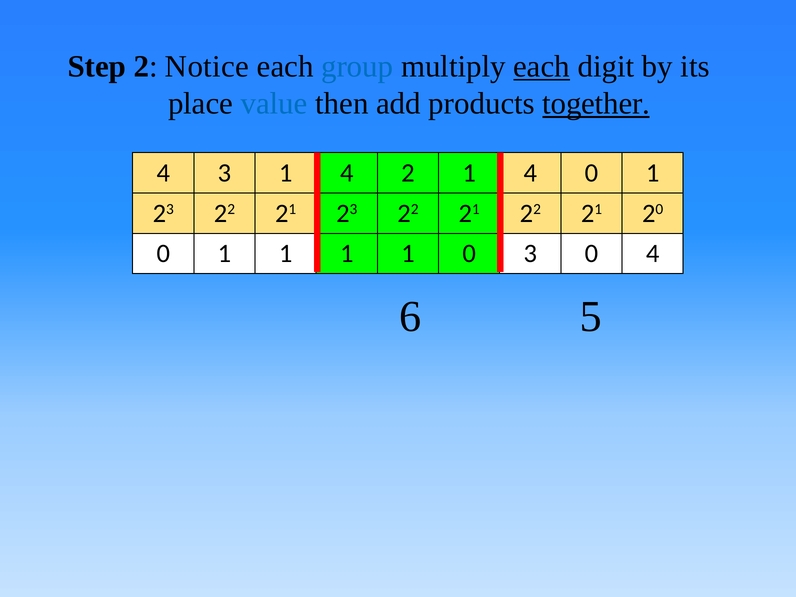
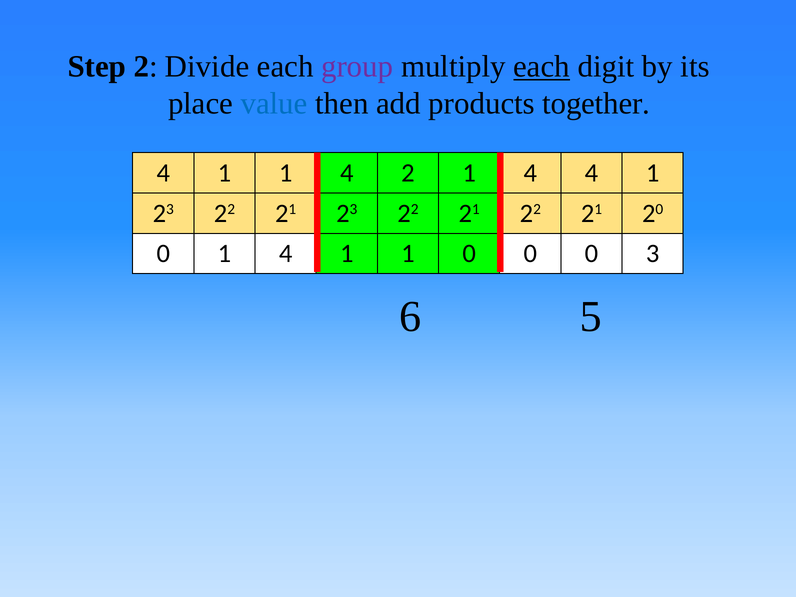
Notice: Notice -> Divide
group colour: blue -> purple
together underline: present -> none
3 at (224, 173): 3 -> 1
4 0: 0 -> 4
0 1 1: 1 -> 4
1 0 3: 3 -> 0
0 4: 4 -> 3
